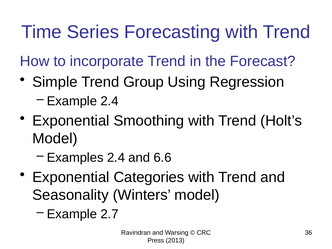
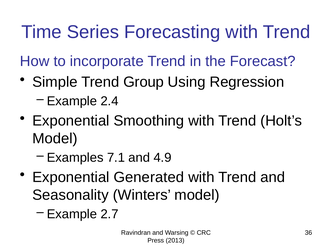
Examples 2.4: 2.4 -> 7.1
6.6: 6.6 -> 4.9
Categories: Categories -> Generated
